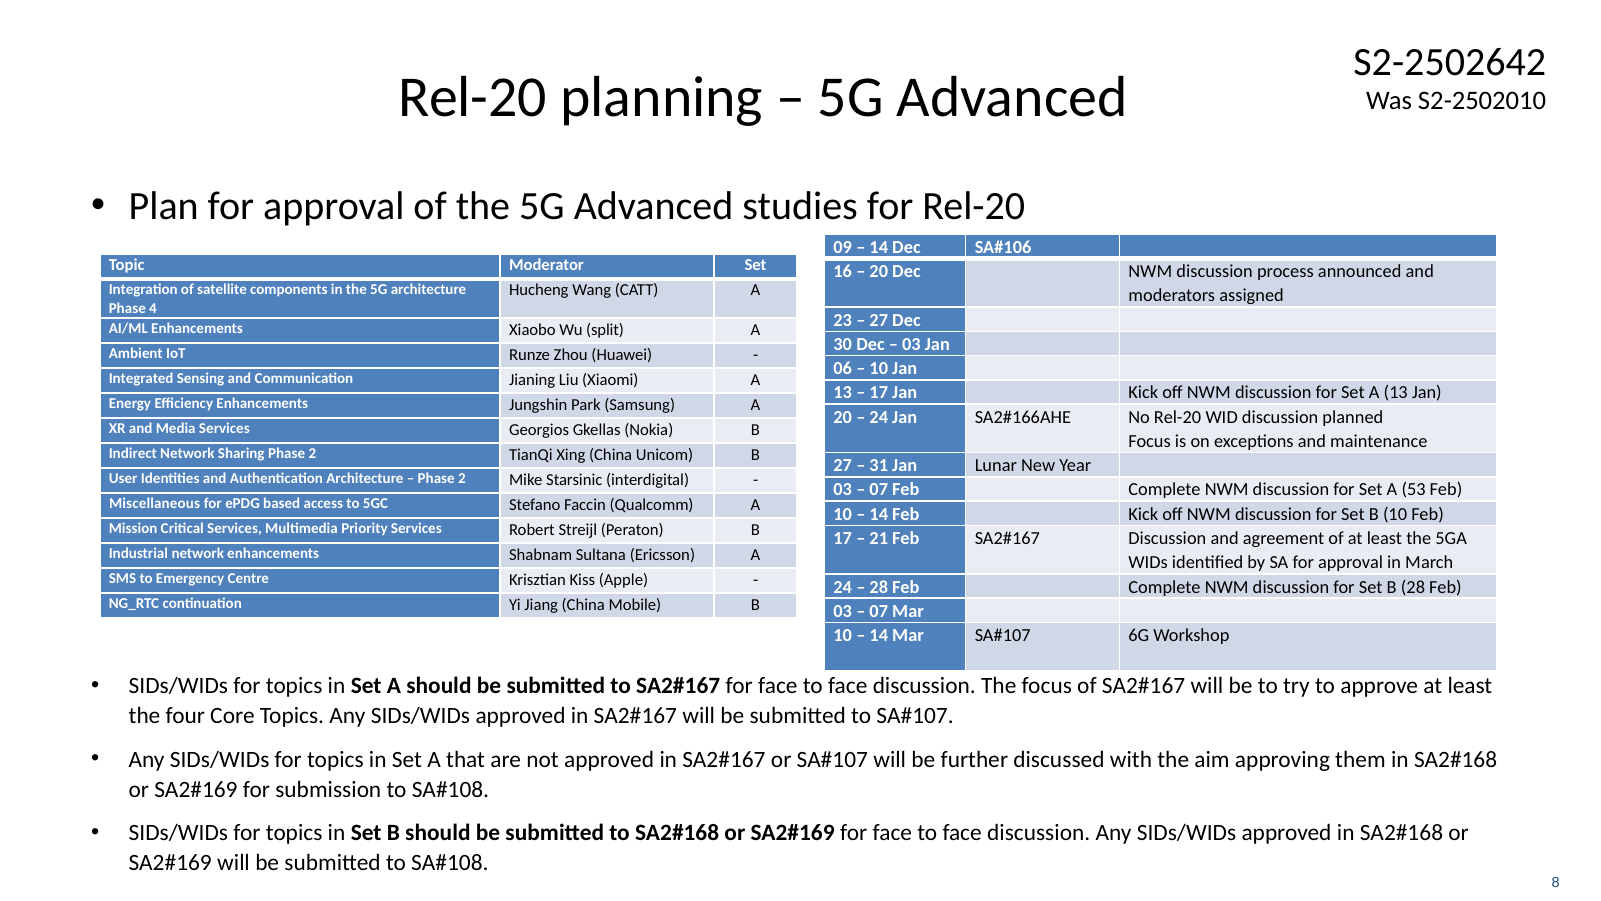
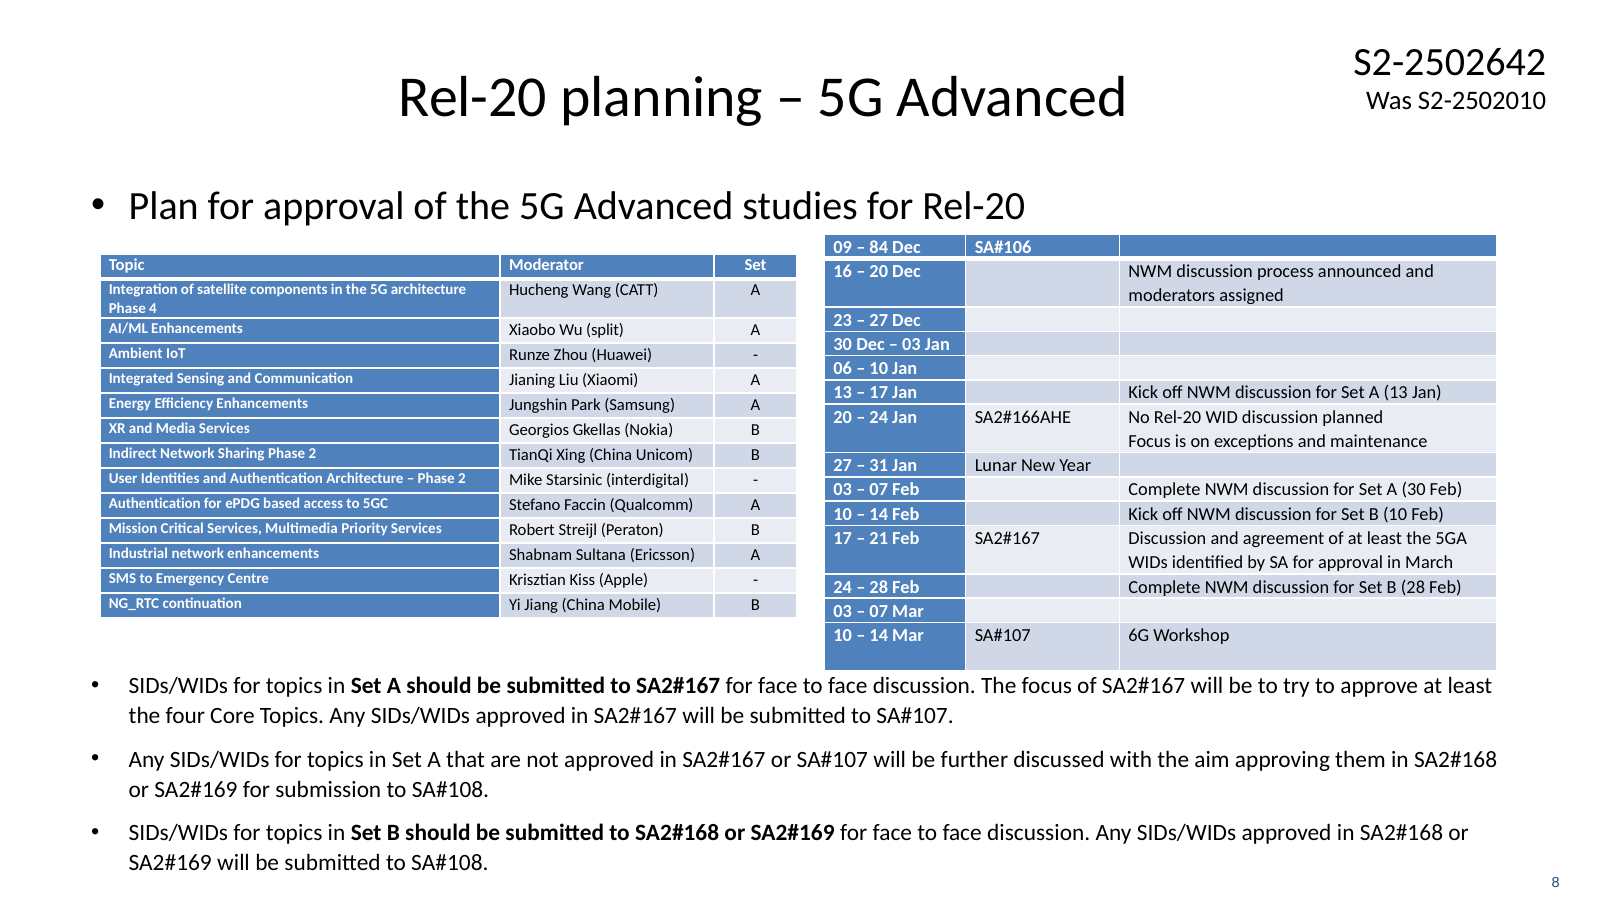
14 at (879, 247): 14 -> 84
A 53: 53 -> 30
Miscellaneous at (155, 503): Miscellaneous -> Authentication
